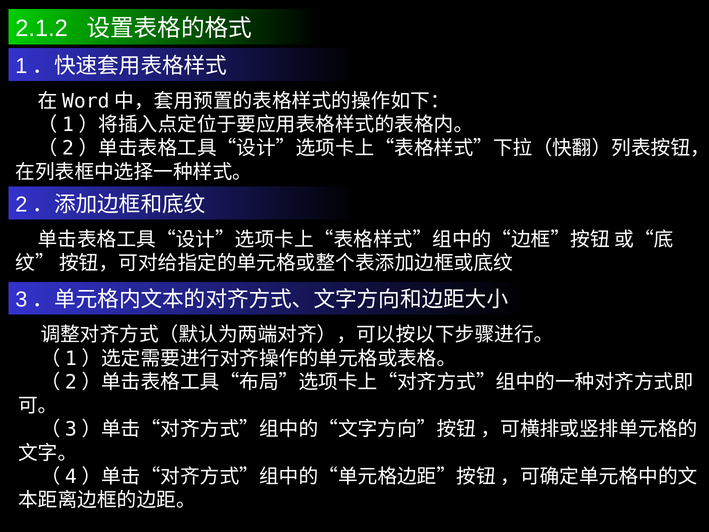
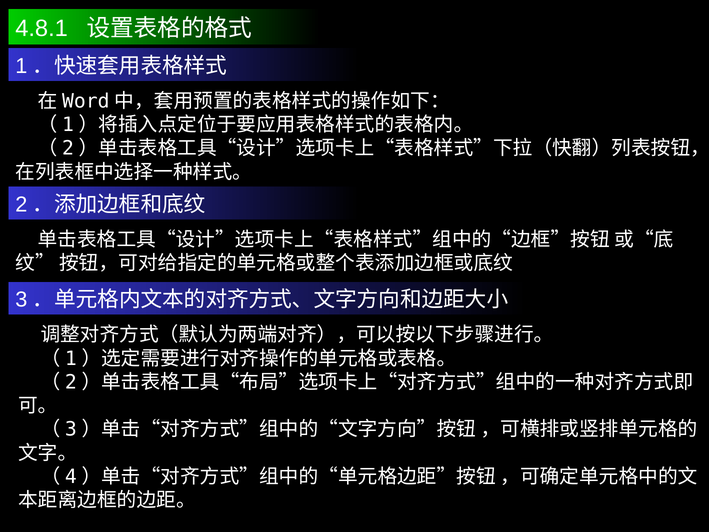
2.1.2: 2.1.2 -> 4.8.1
